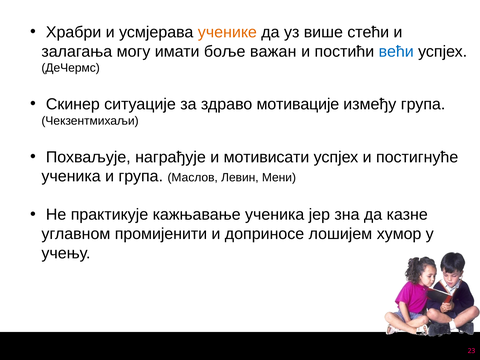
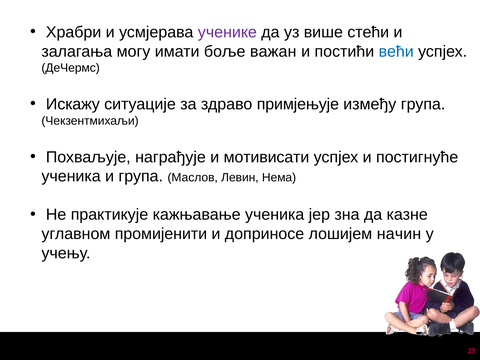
ученике colour: orange -> purple
Скинер: Скинер -> Искажу
мотивације: мотивације -> примјењује
Мени: Мени -> Нема
хумор: хумор -> начин
